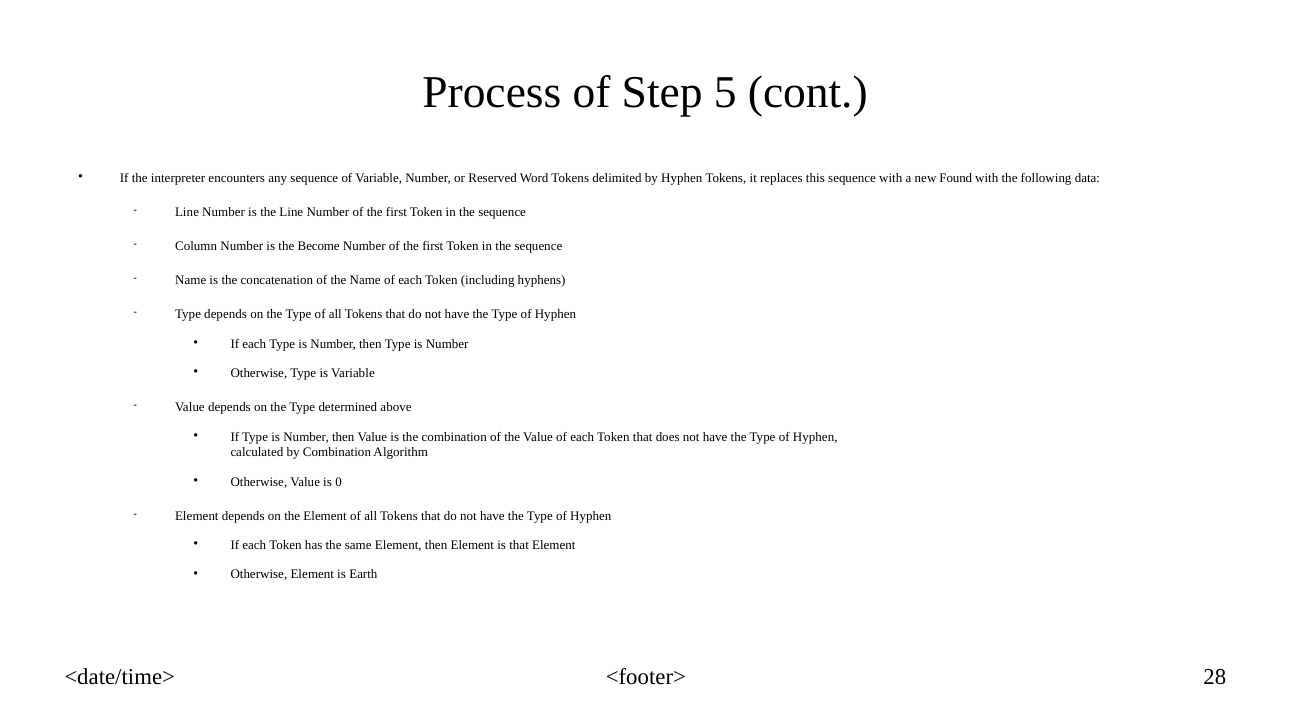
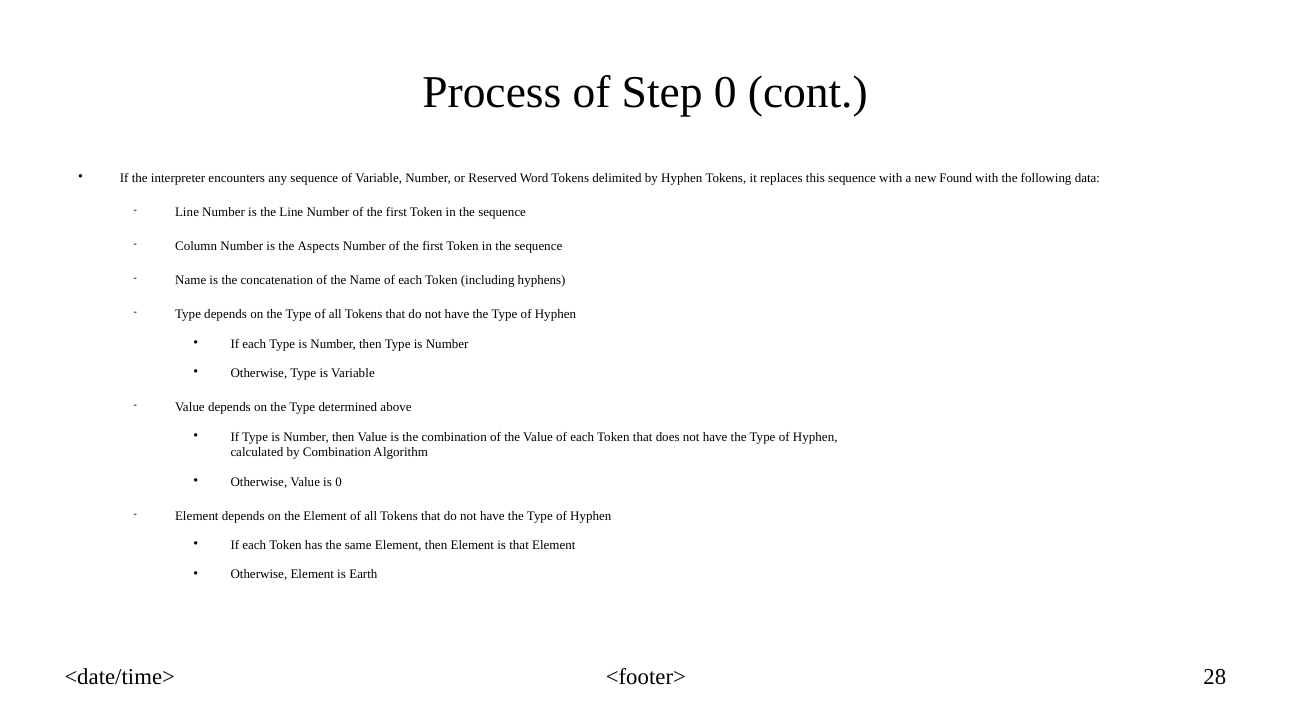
Step 5: 5 -> 0
Become: Become -> Aspects
